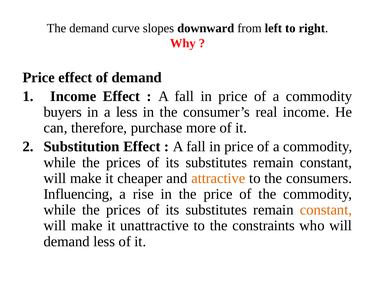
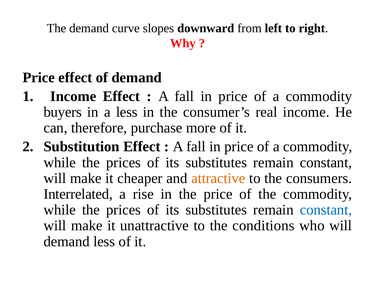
Influencing: Influencing -> Interrelated
constant at (326, 209) colour: orange -> blue
constraints: constraints -> conditions
